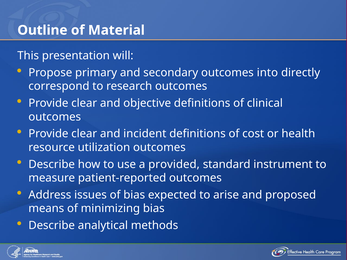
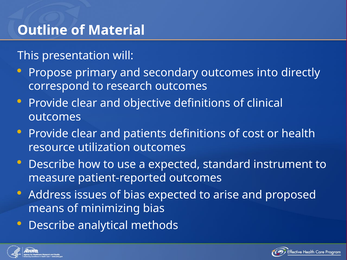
incident: incident -> patients
a provided: provided -> expected
